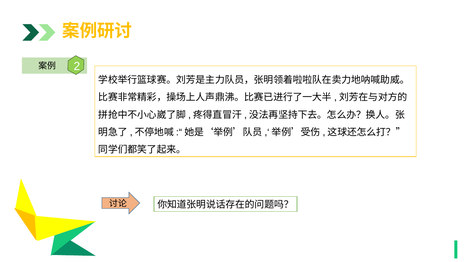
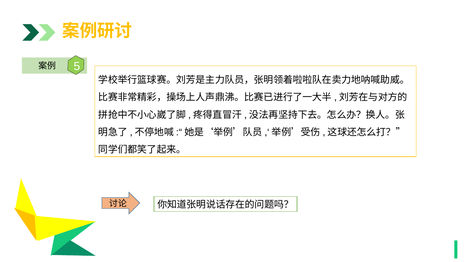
2: 2 -> 5
